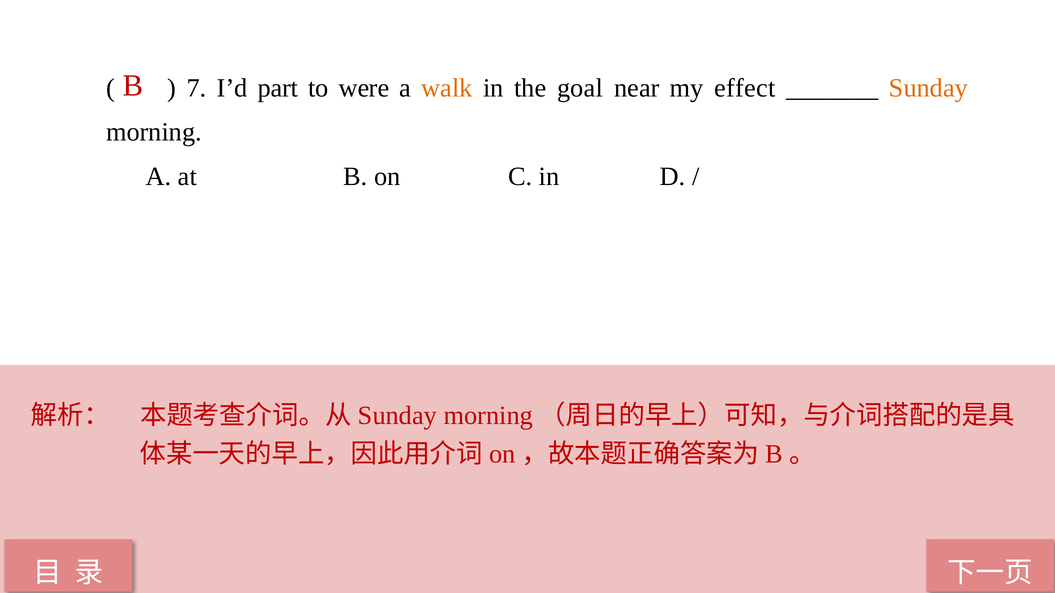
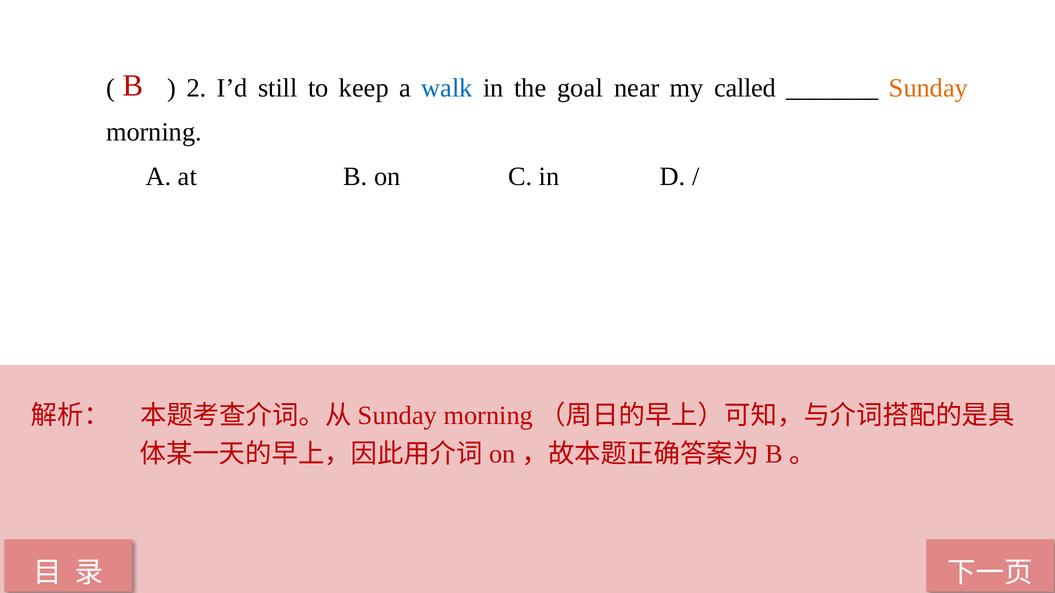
7: 7 -> 2
part: part -> still
were: were -> keep
walk colour: orange -> blue
effect: effect -> called
